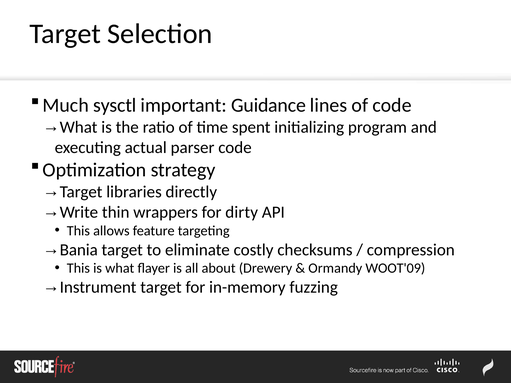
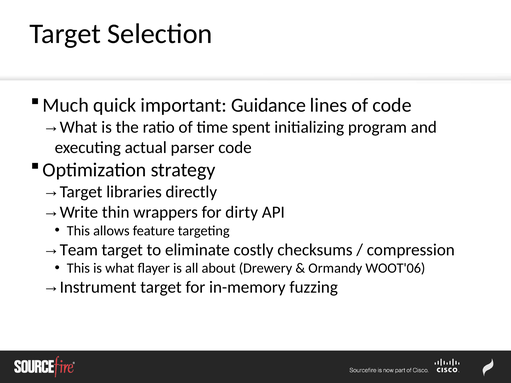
sysctl: sysctl -> quick
Bania: Bania -> Team
WOOT'09: WOOT'09 -> WOOT'06
